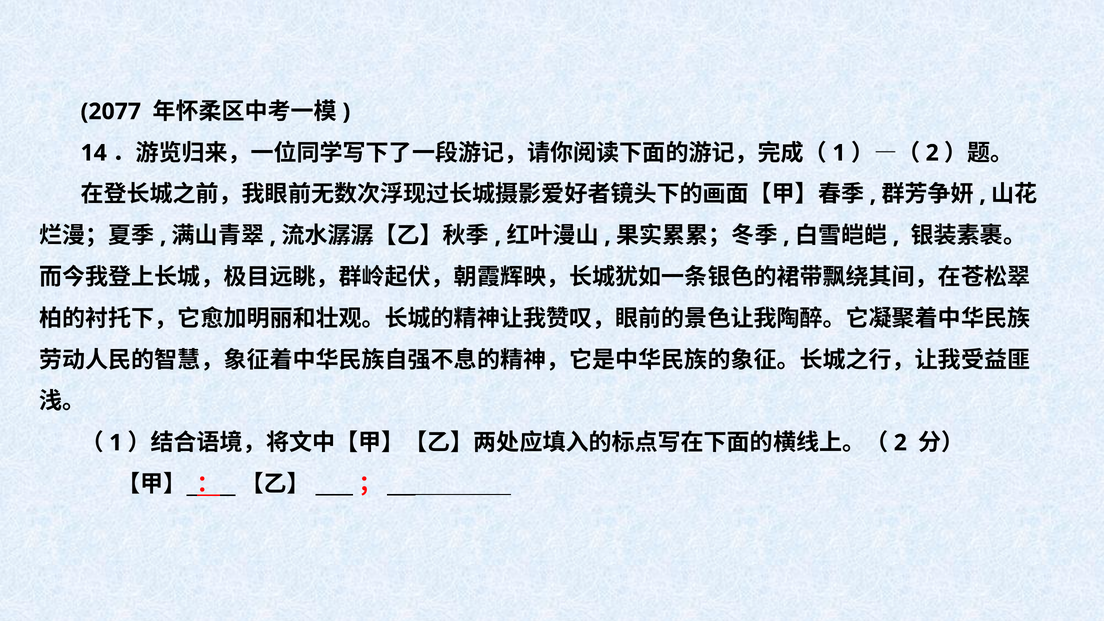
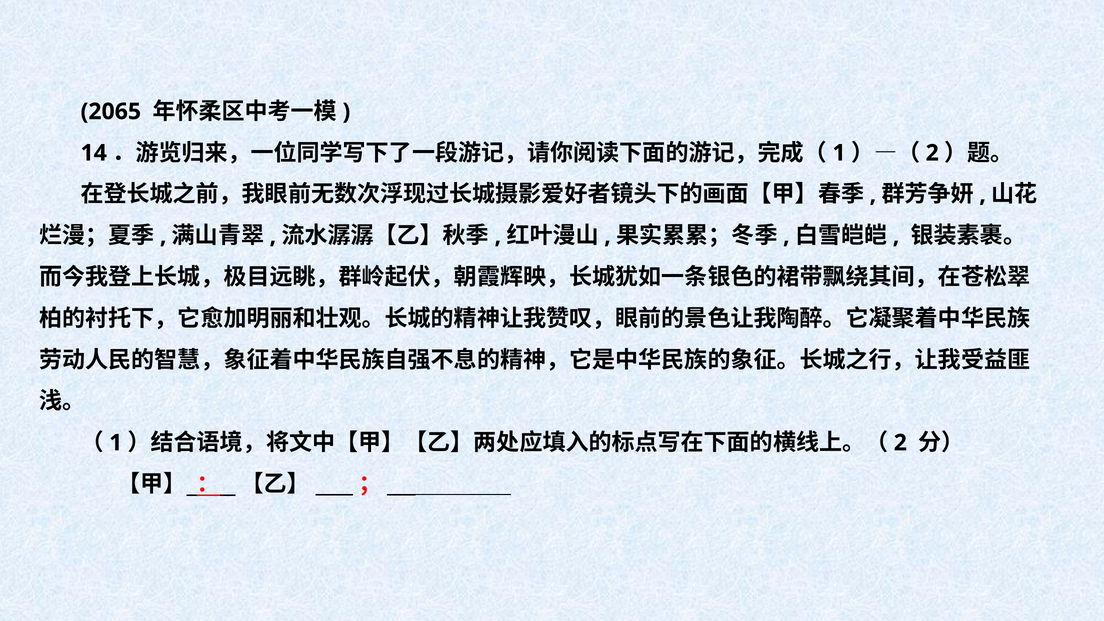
2077: 2077 -> 2065
